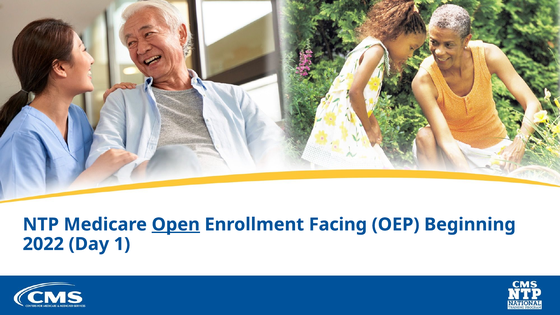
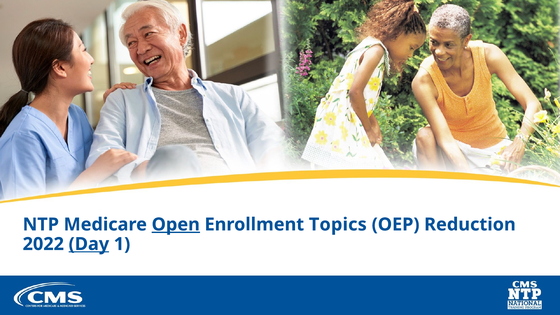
Facing: Facing -> Topics
Beginning: Beginning -> Reduction
Day underline: none -> present
